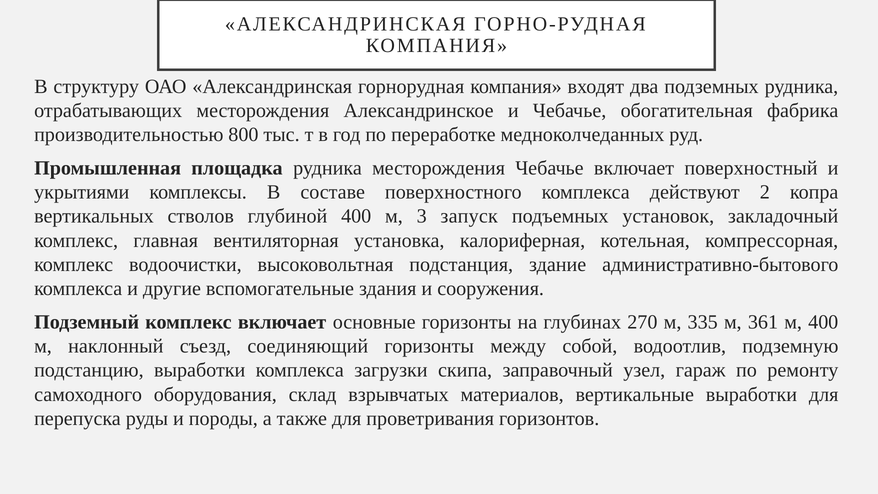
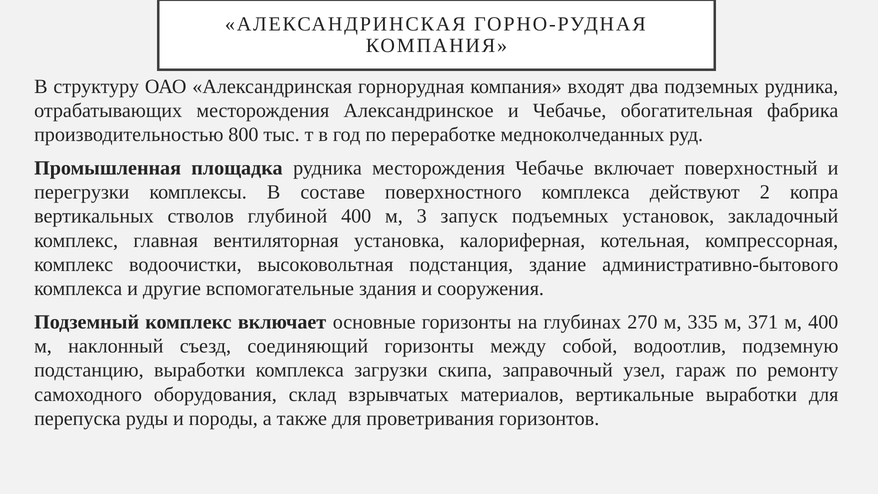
укрытиями: укрытиями -> перегрузки
361: 361 -> 371
